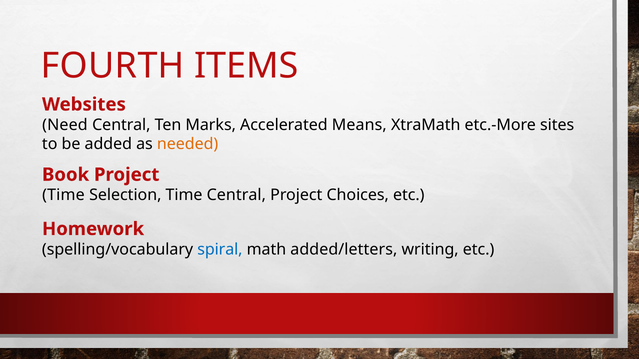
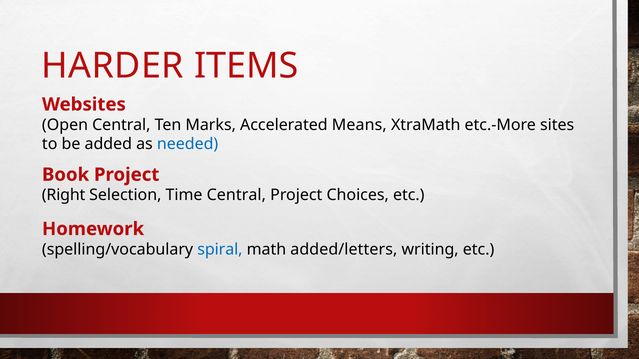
FOURTH: FOURTH -> HARDER
Need: Need -> Open
needed colour: orange -> blue
Time at (63, 195): Time -> Right
